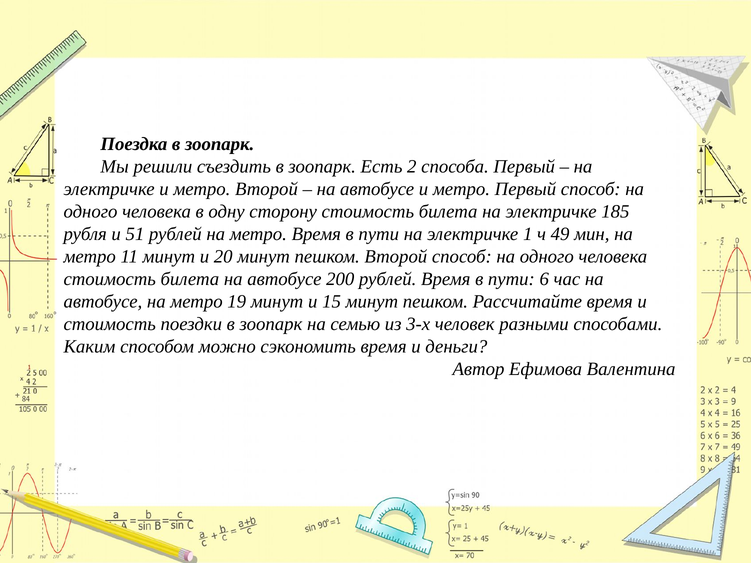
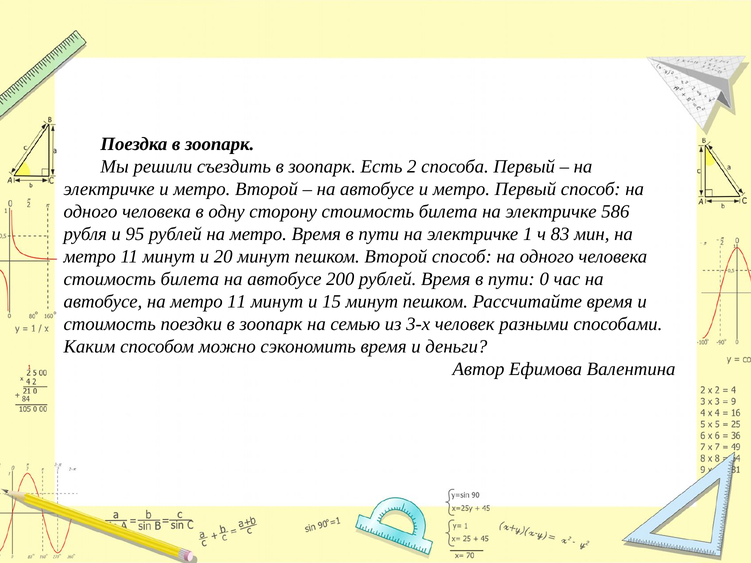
185: 185 -> 586
51: 51 -> 95
49: 49 -> 83
6: 6 -> 0
автобусе на метро 19: 19 -> 11
